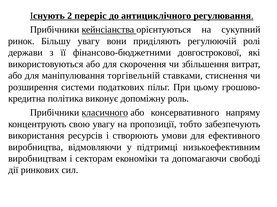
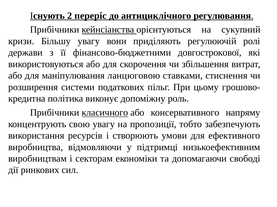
ринок: ринок -> кризи
торгівельній: торгівельній -> ланцюговою
